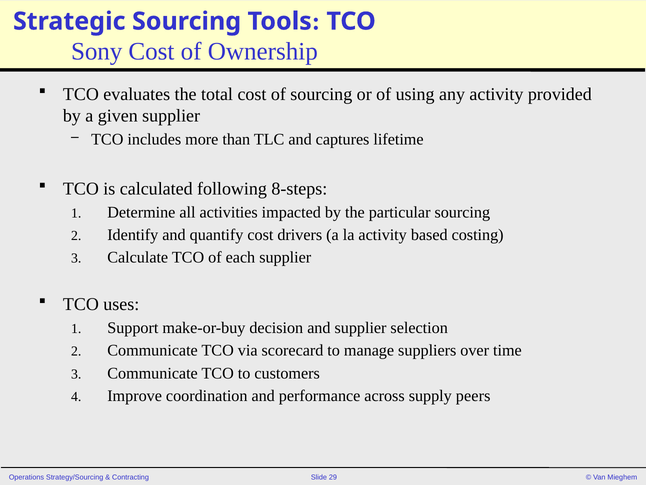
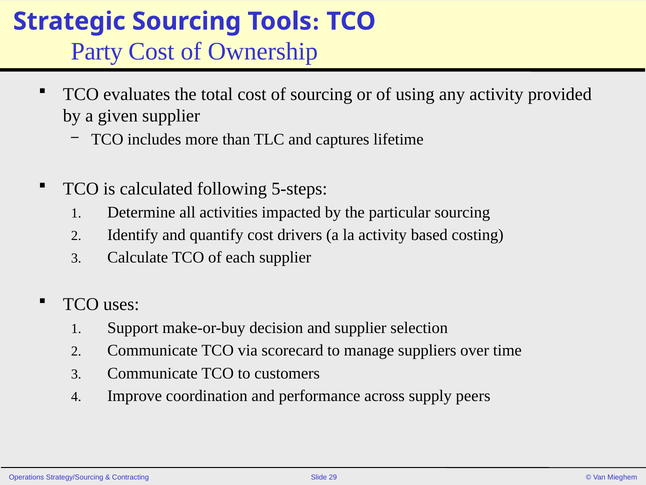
Sony: Sony -> Party
8-steps: 8-steps -> 5-steps
